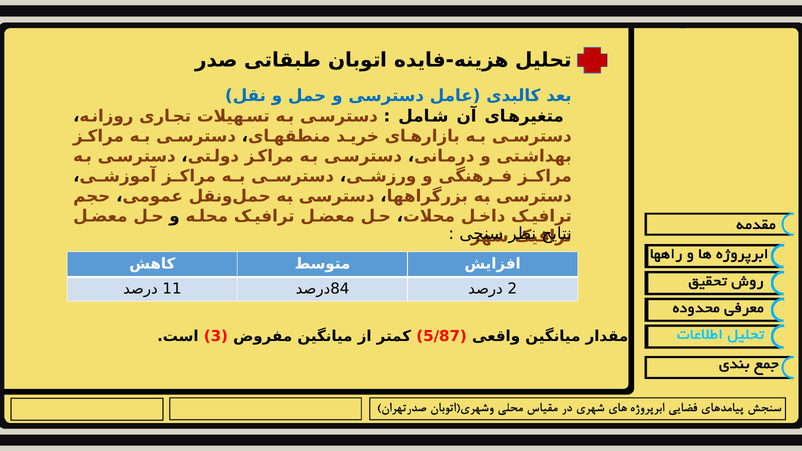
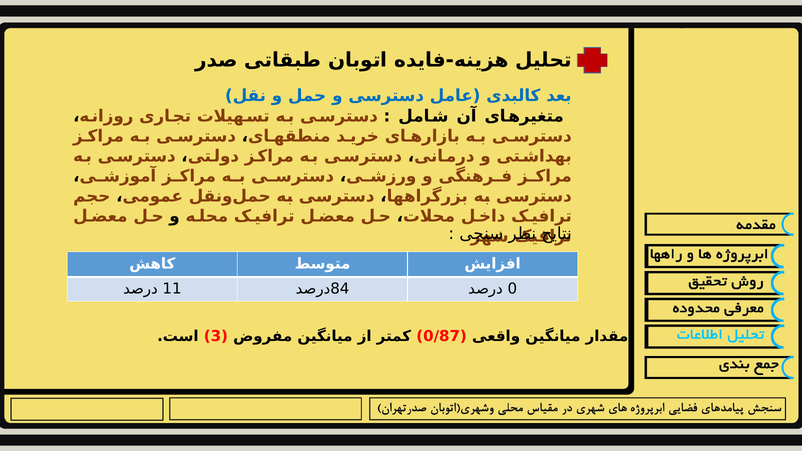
2: 2 -> 0
5/87: 5/87 -> 0/87
